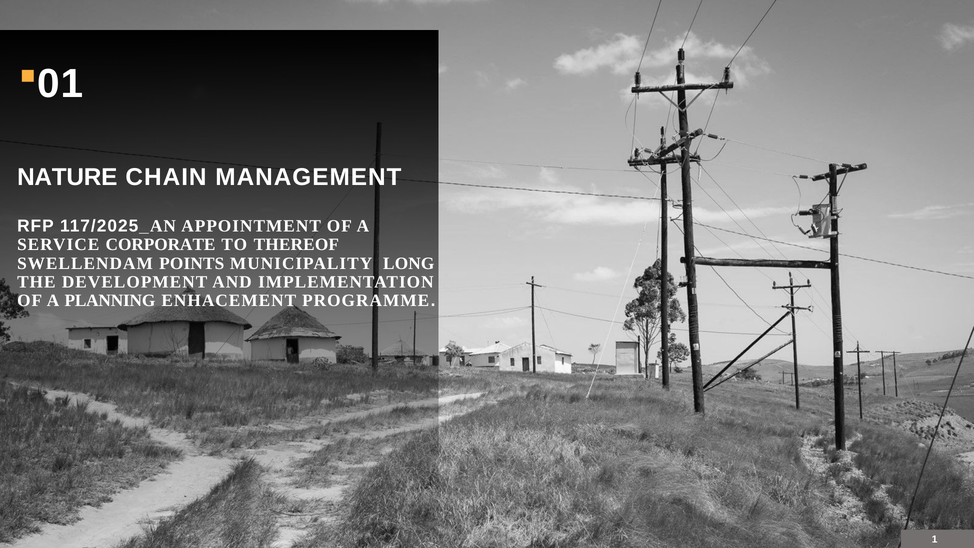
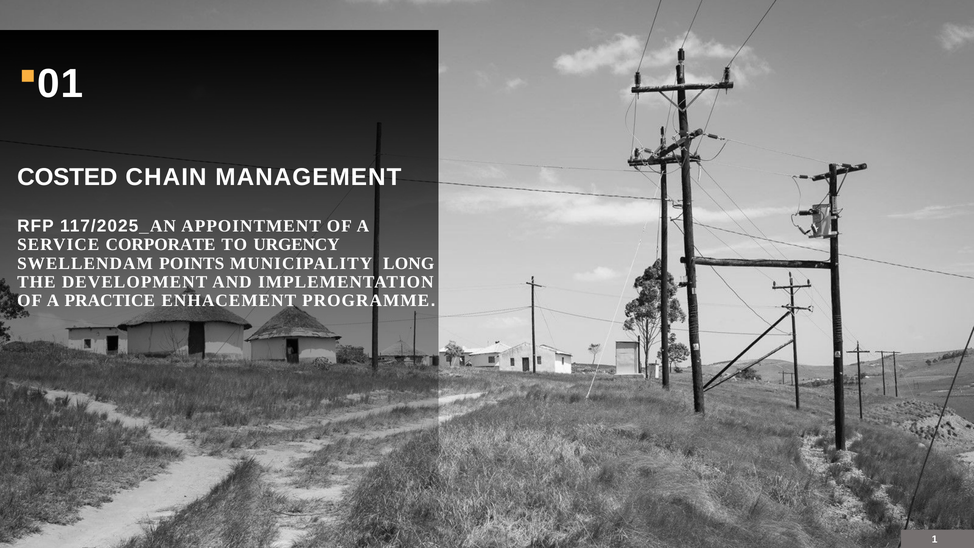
NATURE: NATURE -> COSTED
THEREOF: THEREOF -> URGENCY
PLANNING: PLANNING -> PRACTICE
